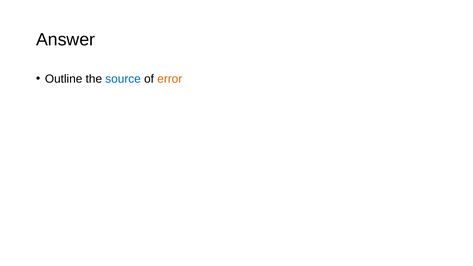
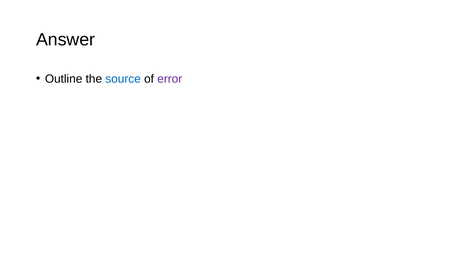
error colour: orange -> purple
